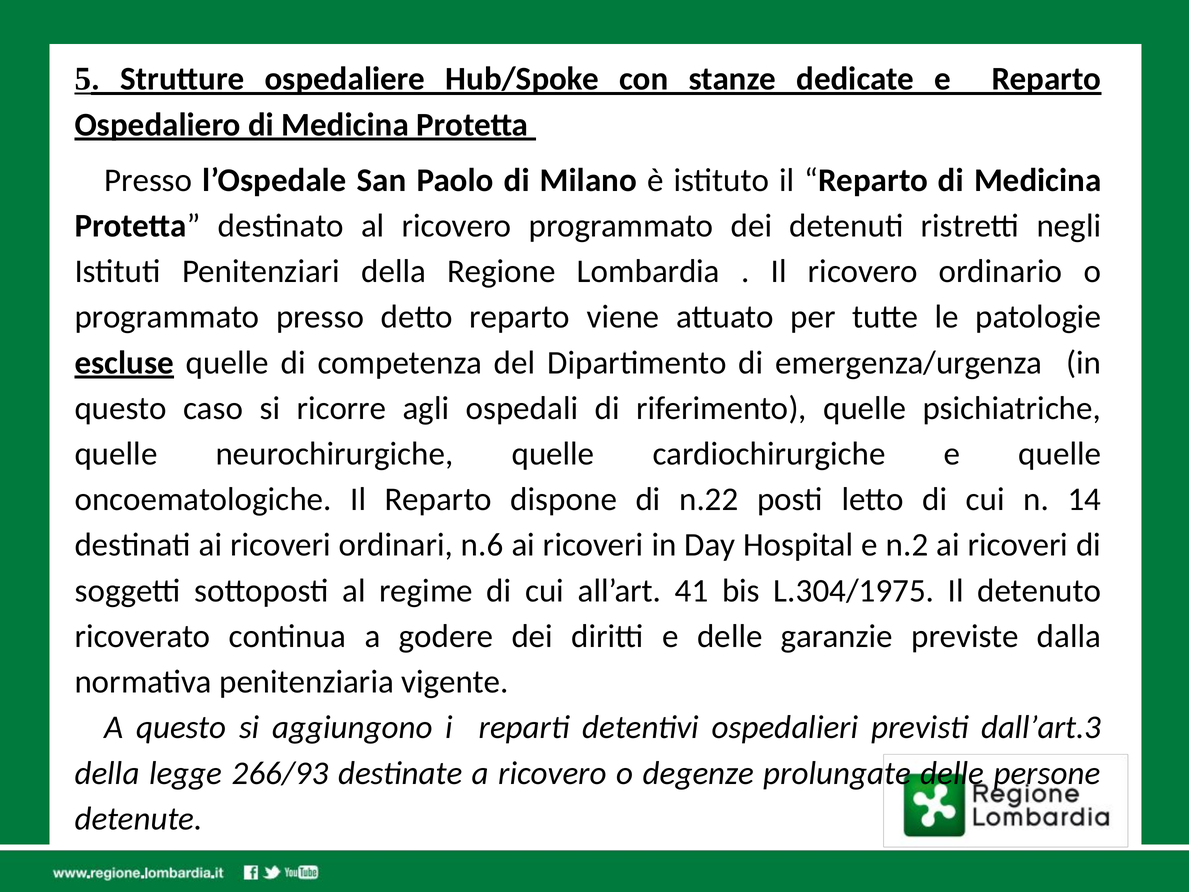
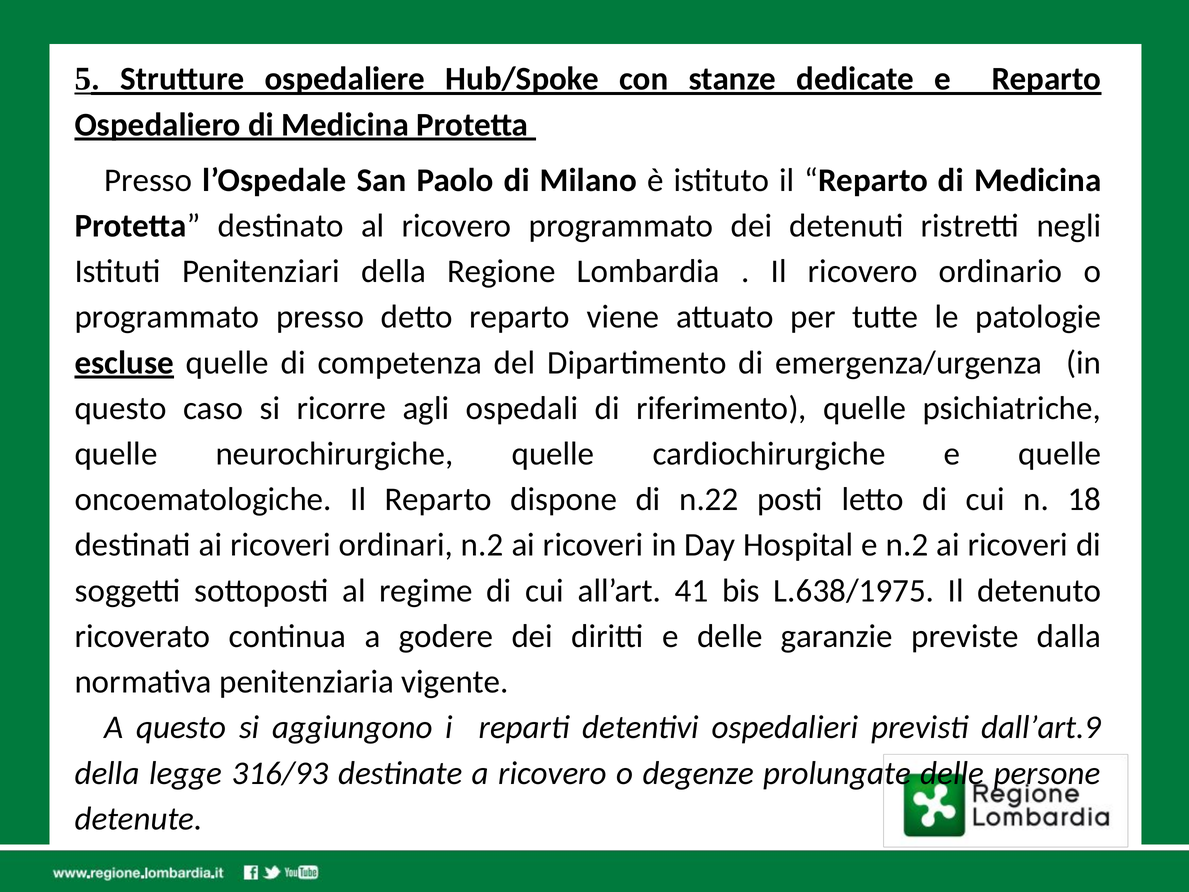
14: 14 -> 18
ordinari n.6: n.6 -> n.2
L.304/1975: L.304/1975 -> L.638/1975
dall’art.3: dall’art.3 -> dall’art.9
266/93: 266/93 -> 316/93
